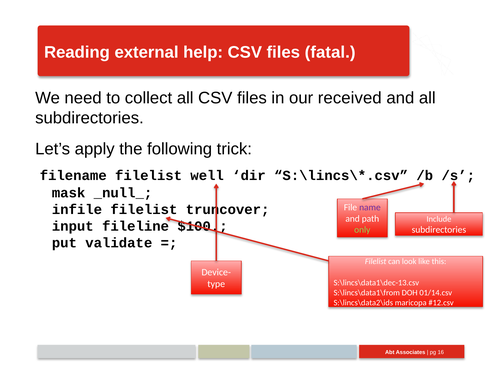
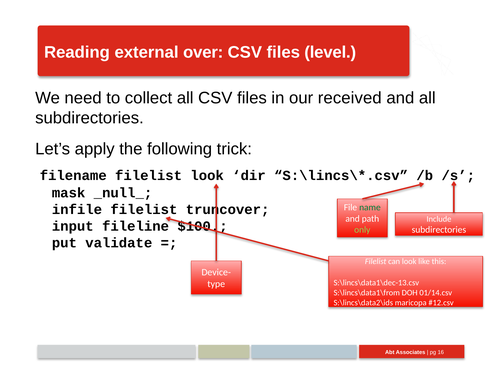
help: help -> over
fatal: fatal -> level
filelist well: well -> look
name colour: purple -> green
